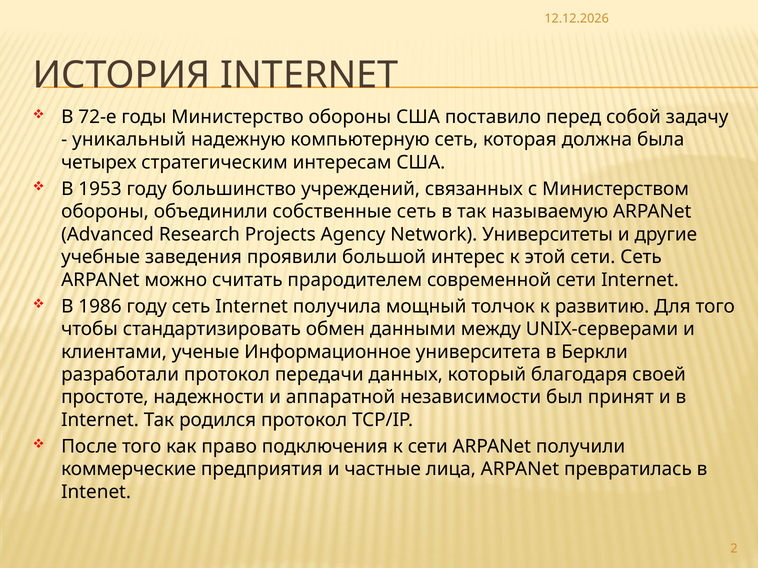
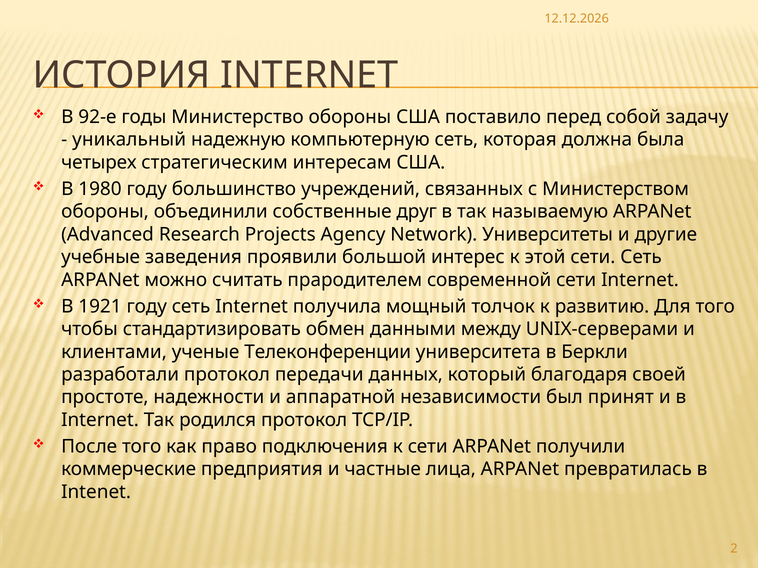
72-е: 72-е -> 92-е
1953: 1953 -> 1980
собственные сеть: сеть -> друг
1986: 1986 -> 1921
Информационное: Информационное -> Телеконференции
